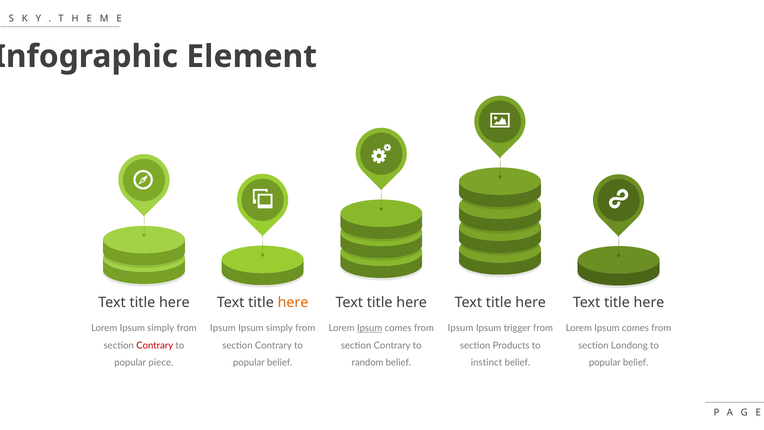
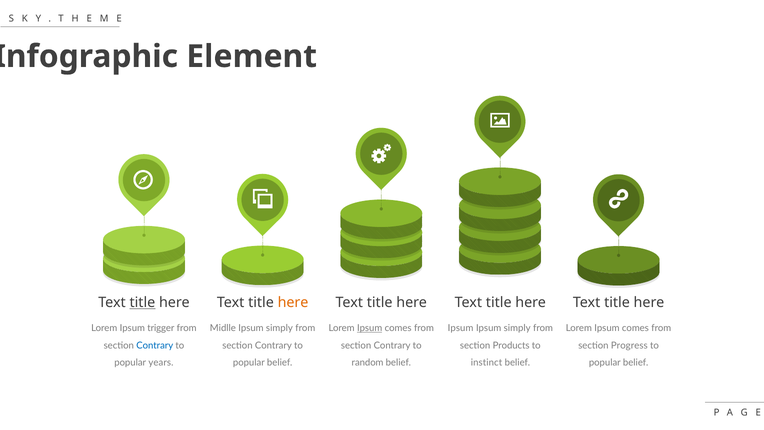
title at (142, 302) underline: none -> present
Lorem Ipsum simply: simply -> trigger
Ipsum at (223, 328): Ipsum -> Midlle
trigger at (517, 328): trigger -> simply
Contrary at (155, 345) colour: red -> blue
Londong: Londong -> Progress
piece: piece -> years
